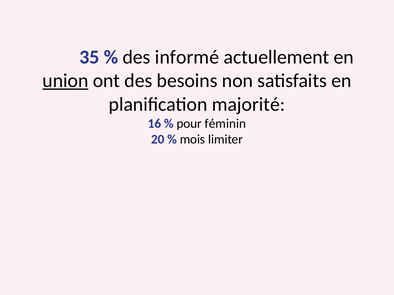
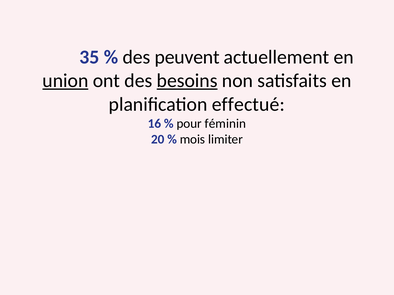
informé: informé -> peuvent
besoins underline: none -> present
majorité: majorité -> effectué
